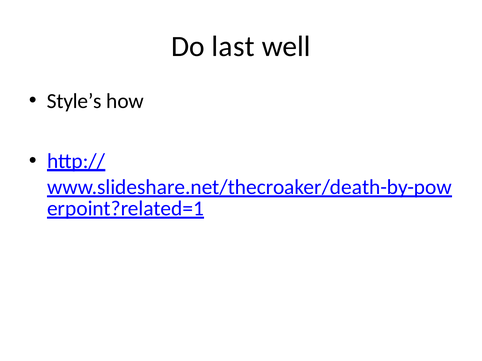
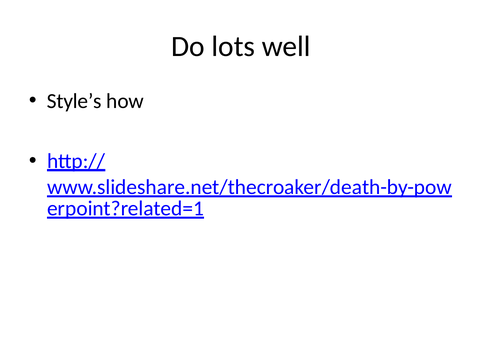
last: last -> lots
